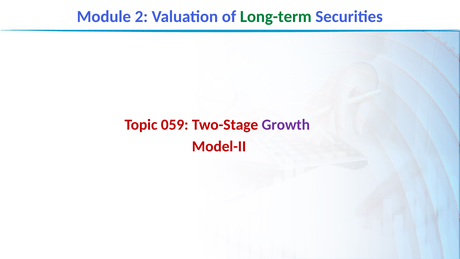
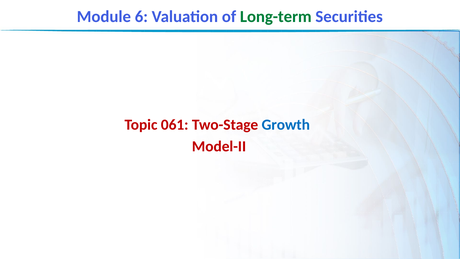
2: 2 -> 6
059: 059 -> 061
Growth colour: purple -> blue
